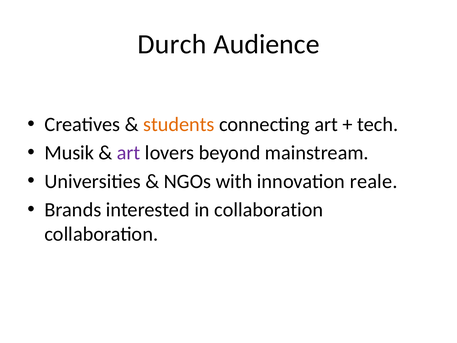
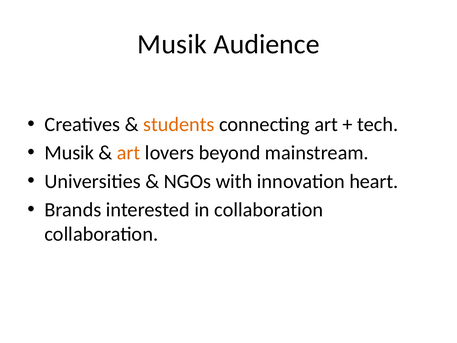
Durch at (172, 44): Durch -> Musik
art at (129, 153) colour: purple -> orange
reale: reale -> heart
